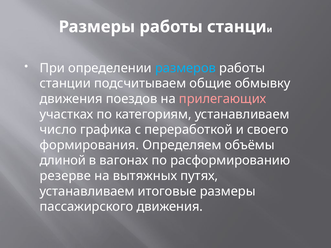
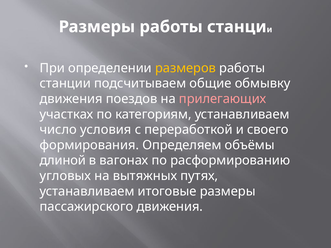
размеров colour: light blue -> yellow
графика: графика -> условия
резерве: резерве -> угловых
